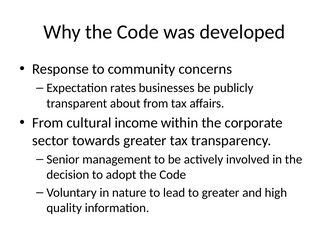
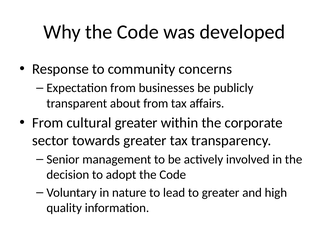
Expectation rates: rates -> from
cultural income: income -> greater
